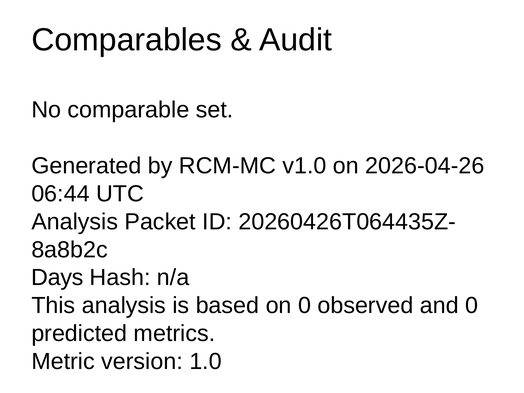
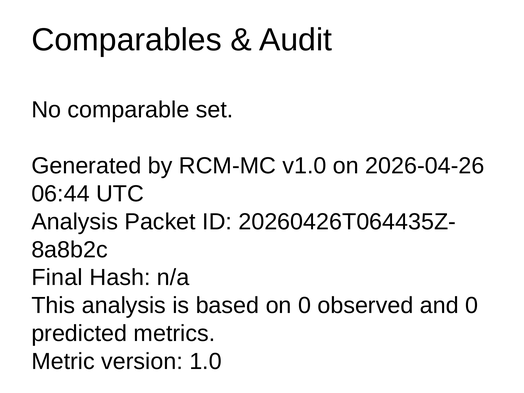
Days: Days -> Final
